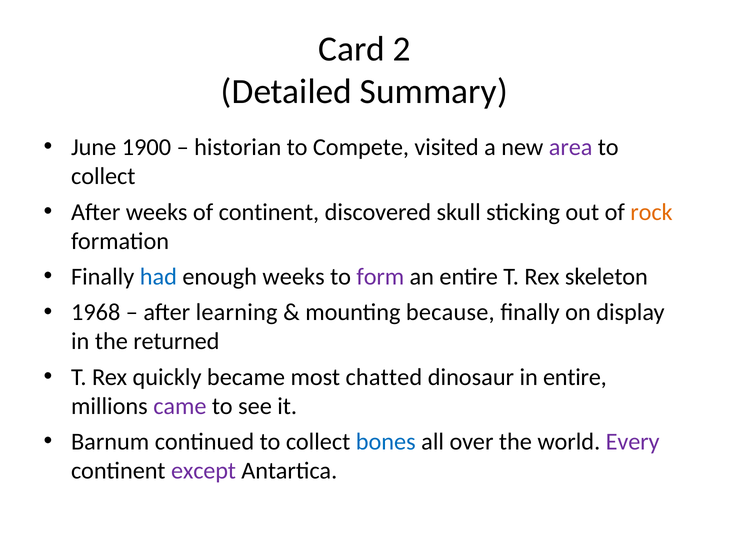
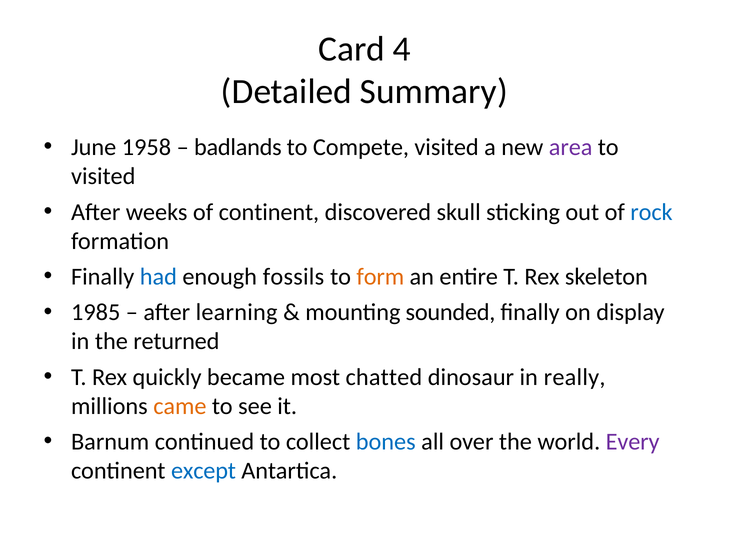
2: 2 -> 4
1900: 1900 -> 1958
historian: historian -> badlands
collect at (103, 177): collect -> visited
rock colour: orange -> blue
enough weeks: weeks -> fossils
form colour: purple -> orange
1968: 1968 -> 1985
because: because -> sounded
in entire: entire -> really
came colour: purple -> orange
except colour: purple -> blue
